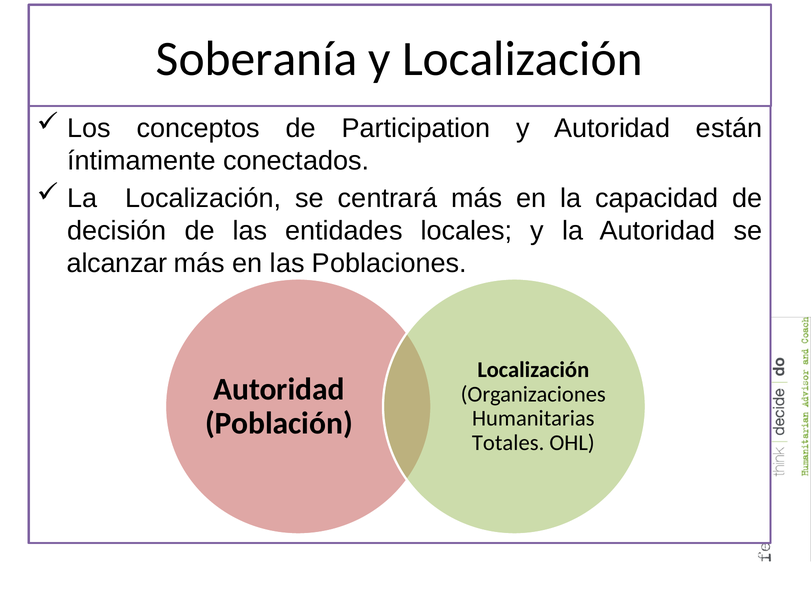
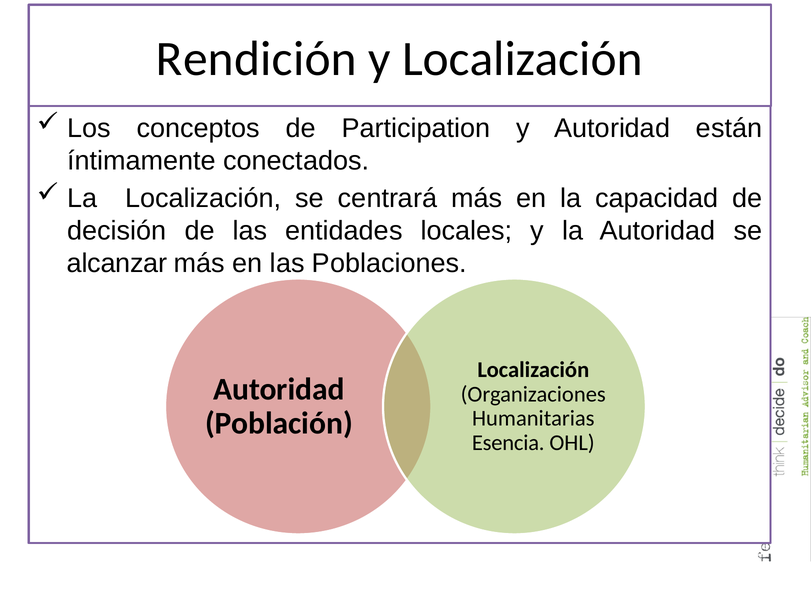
Soberanía: Soberanía -> Rendición
Totales: Totales -> Esencia
